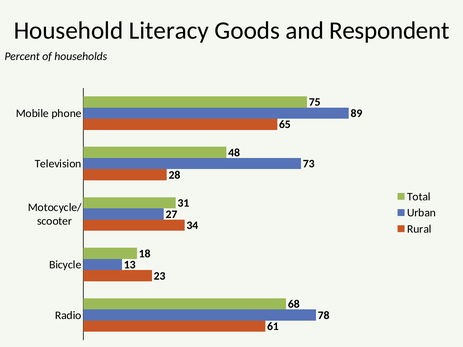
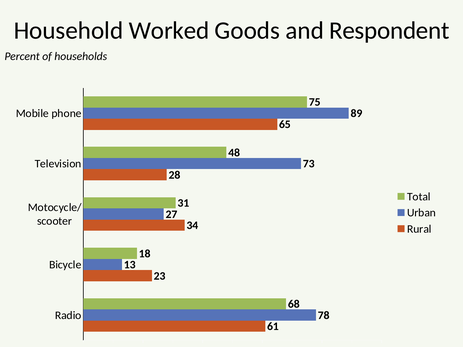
Literacy: Literacy -> Worked
